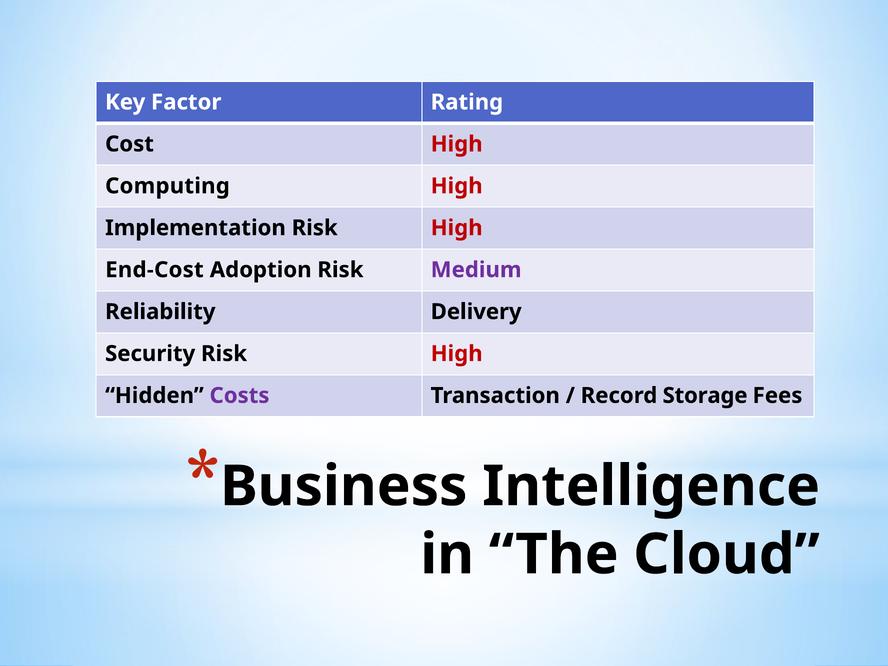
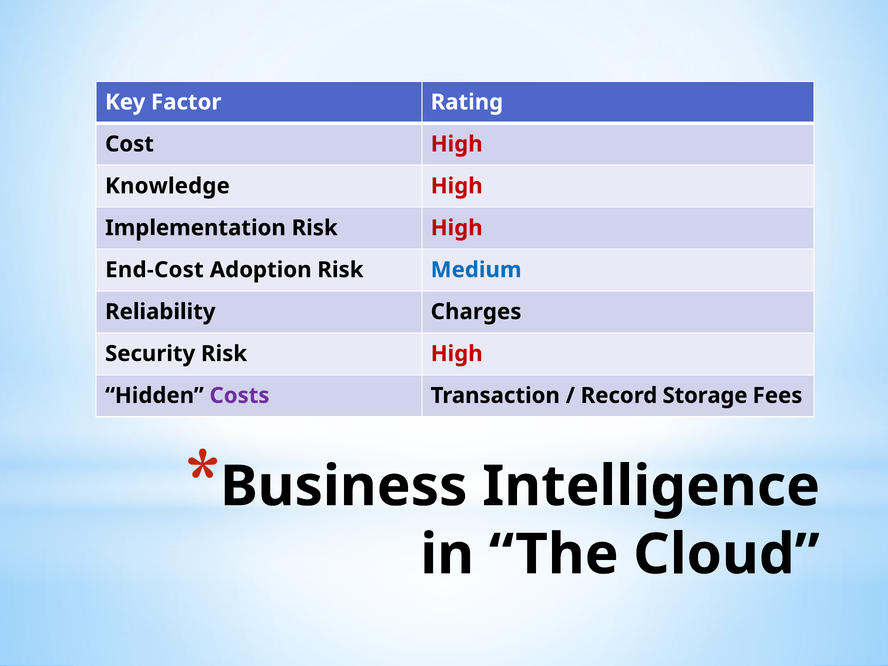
Computing: Computing -> Knowledge
Medium colour: purple -> blue
Delivery: Delivery -> Charges
